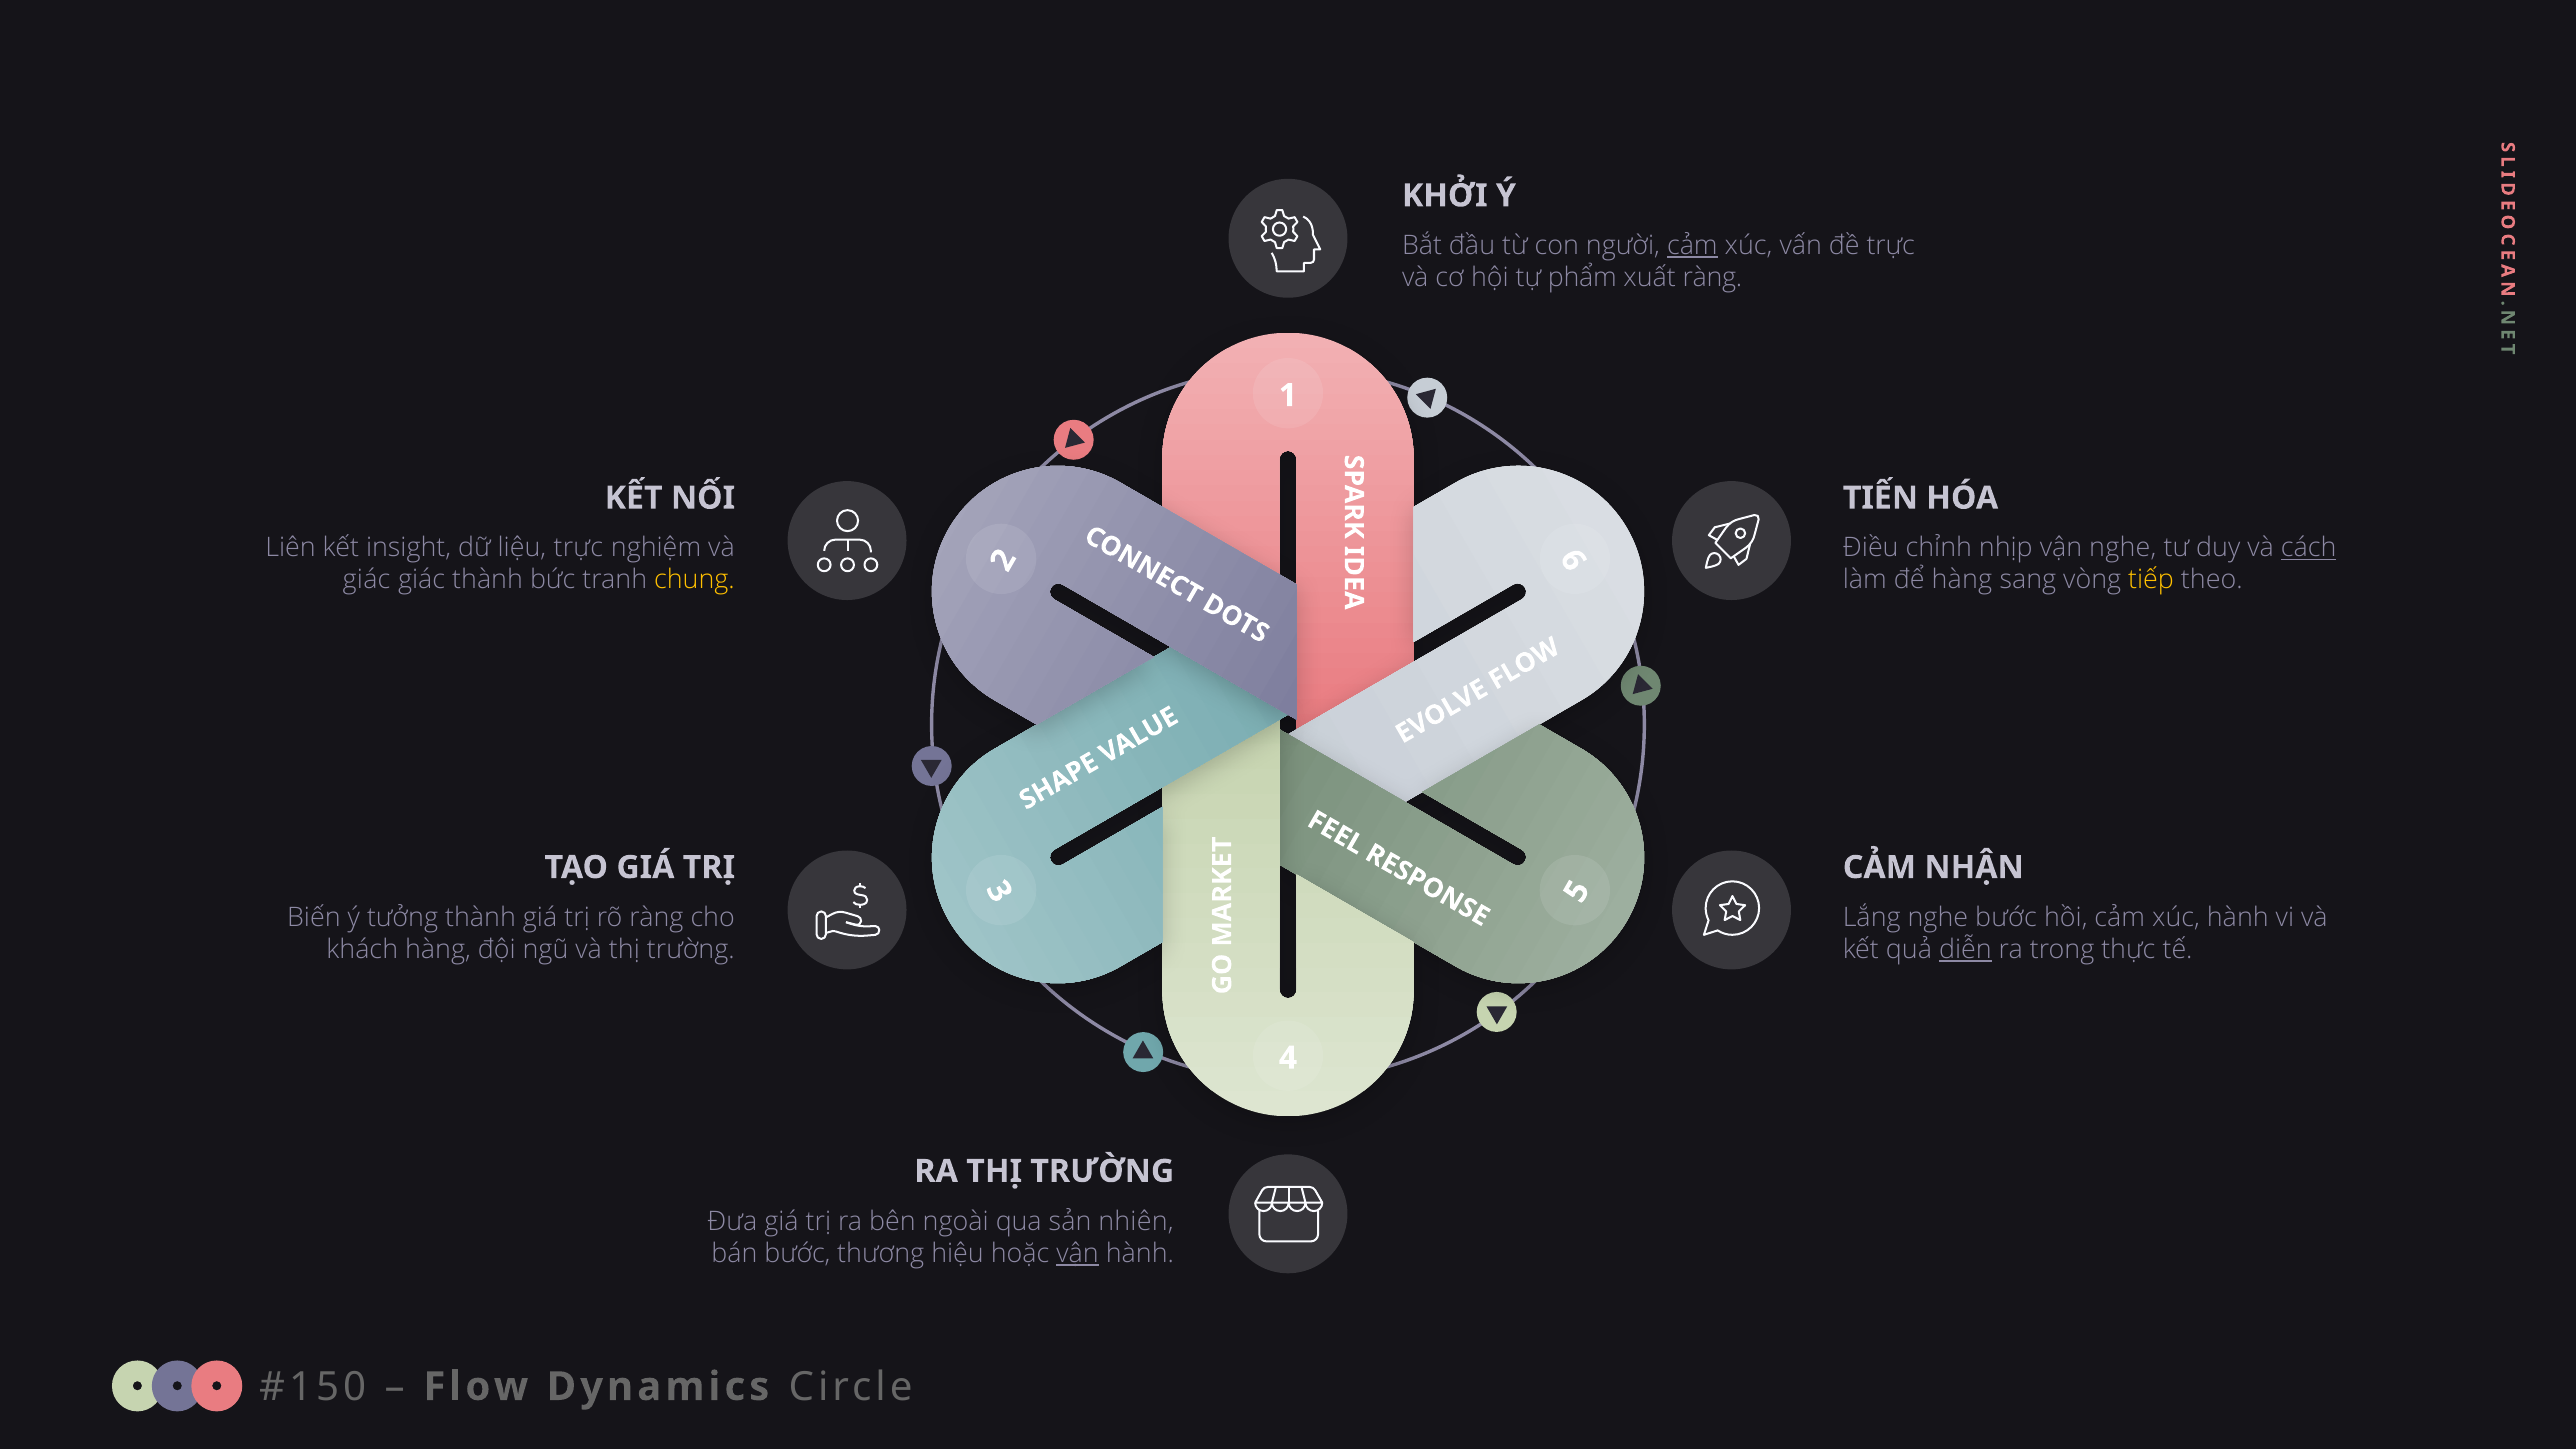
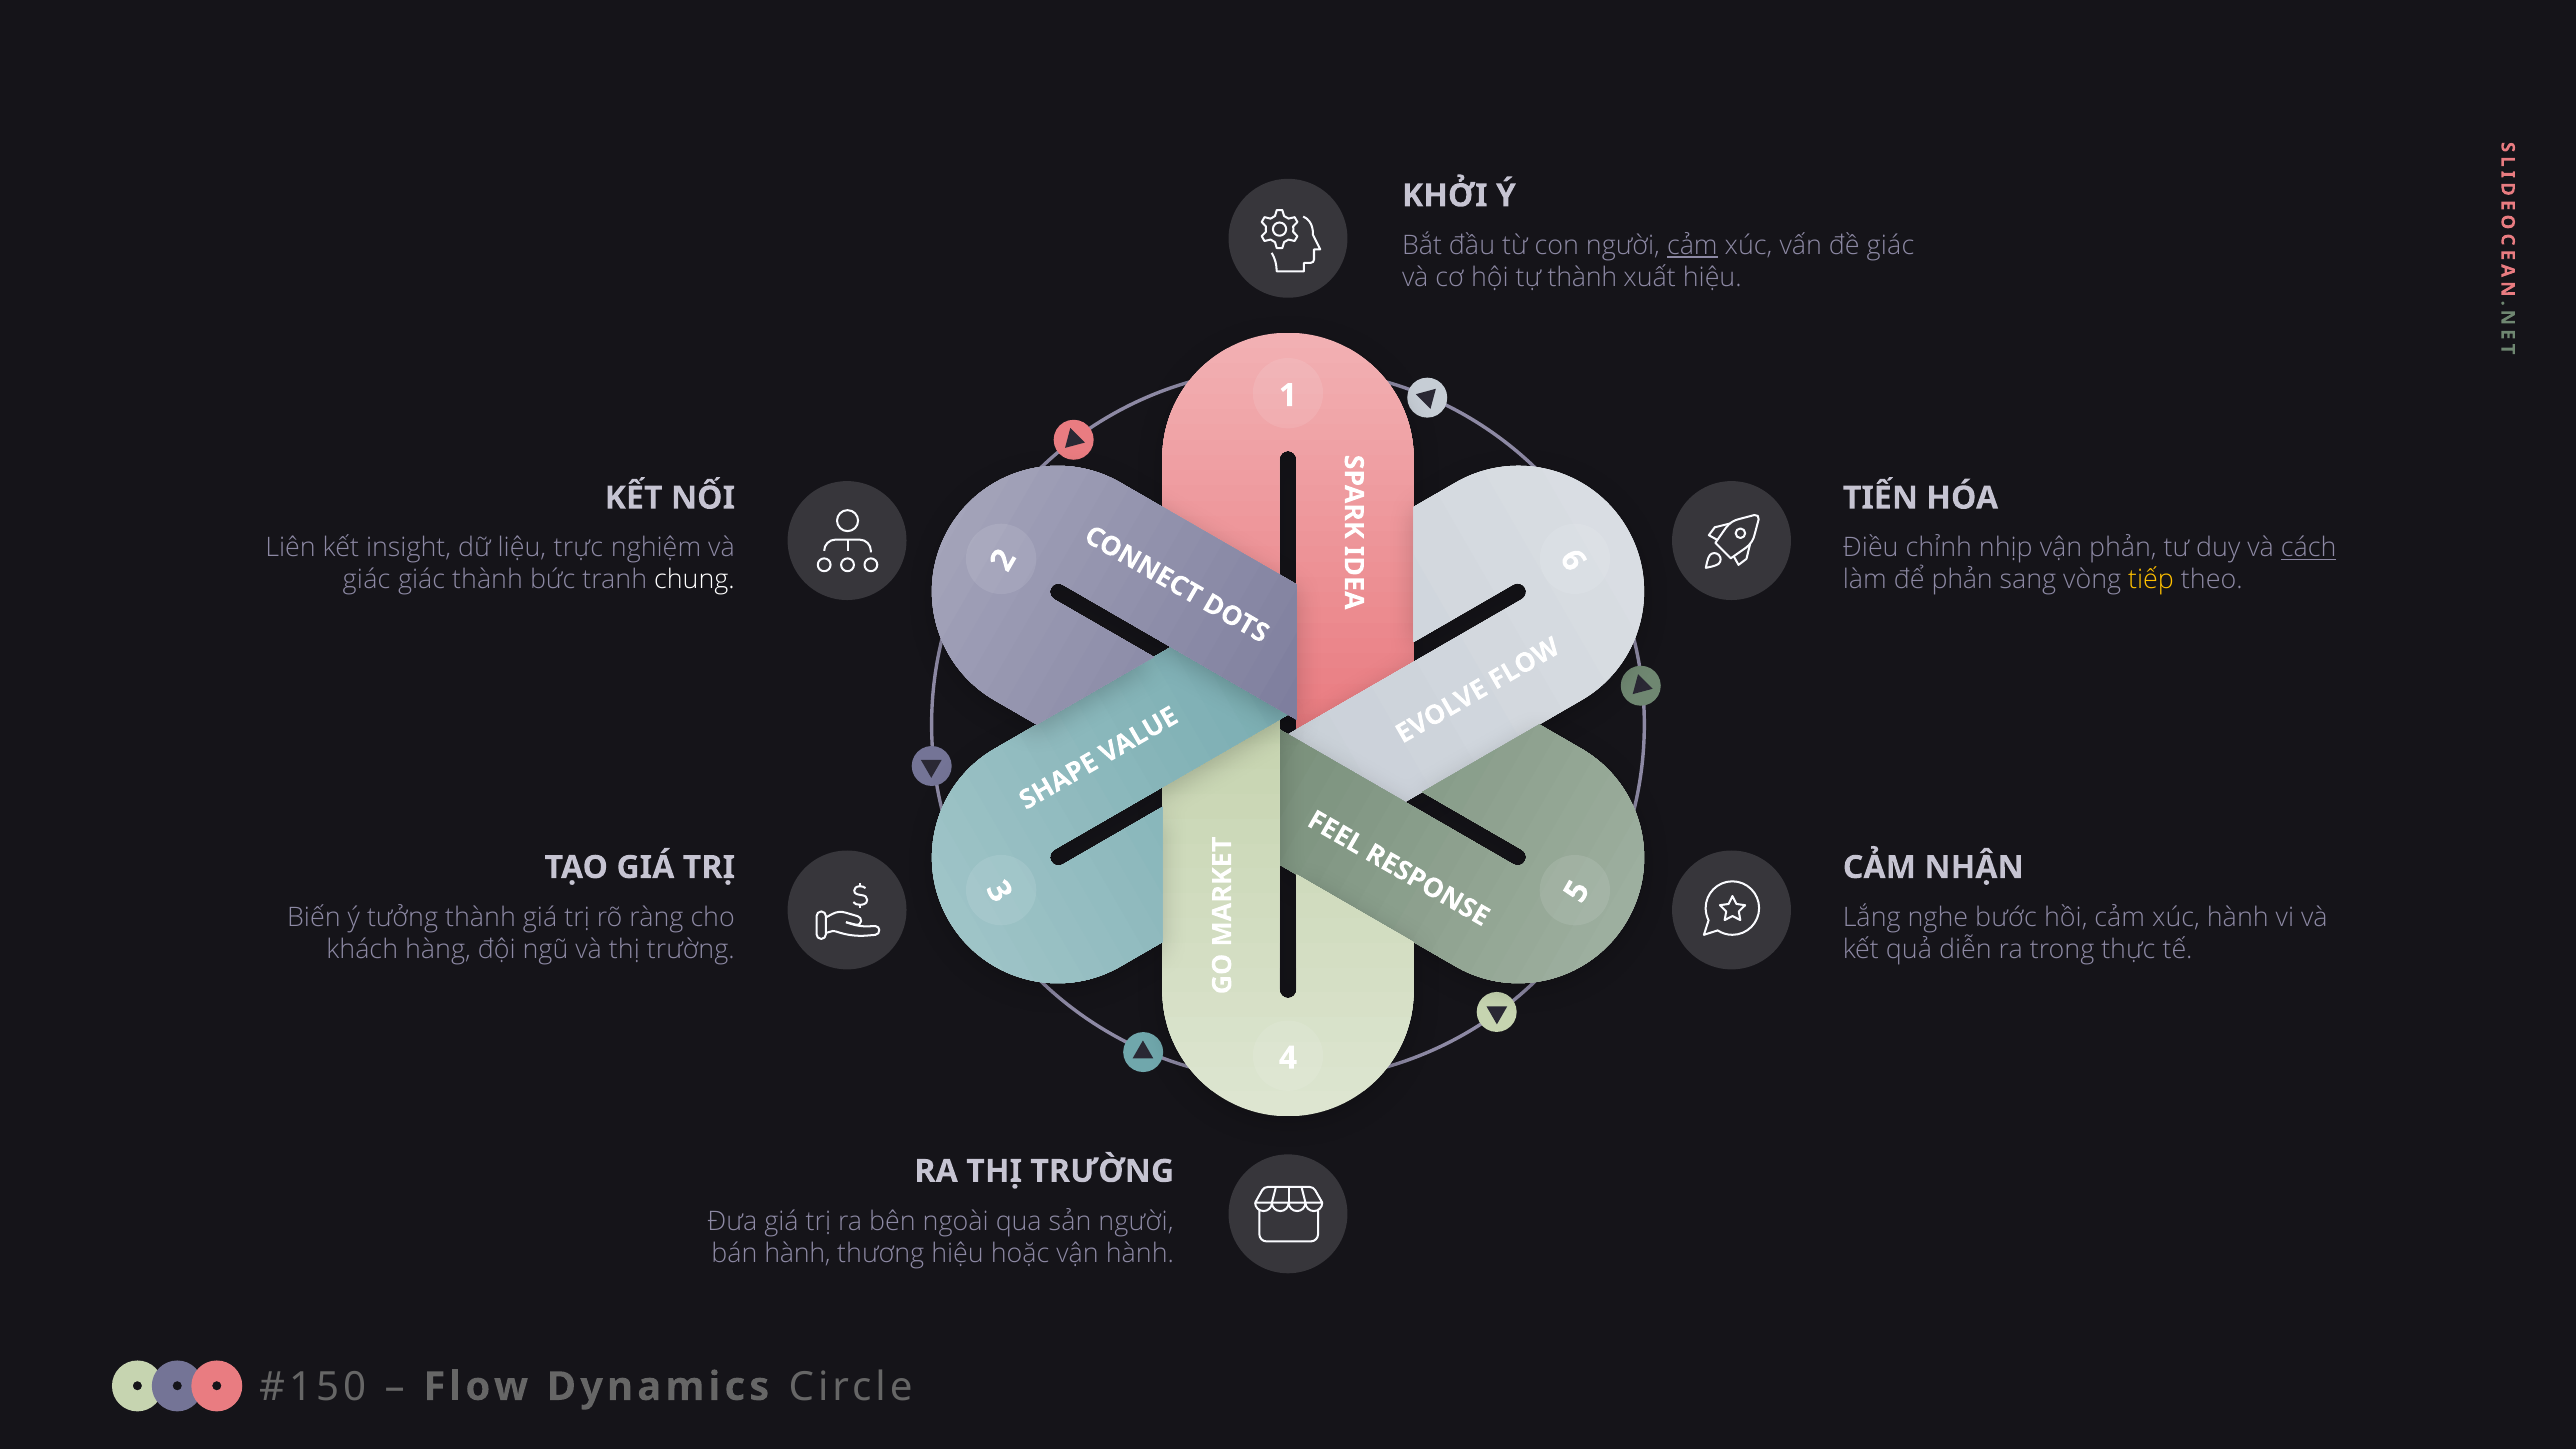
đề trực: trực -> giác
tự phẩm: phẩm -> thành
xuất ràng: ràng -> hiệu
vận nghe: nghe -> phản
chung colour: yellow -> white
để hàng: hàng -> phản
diễn underline: present -> none
sản nhiên: nhiên -> người
bán bước: bước -> hành
vận at (1078, 1253) underline: present -> none
